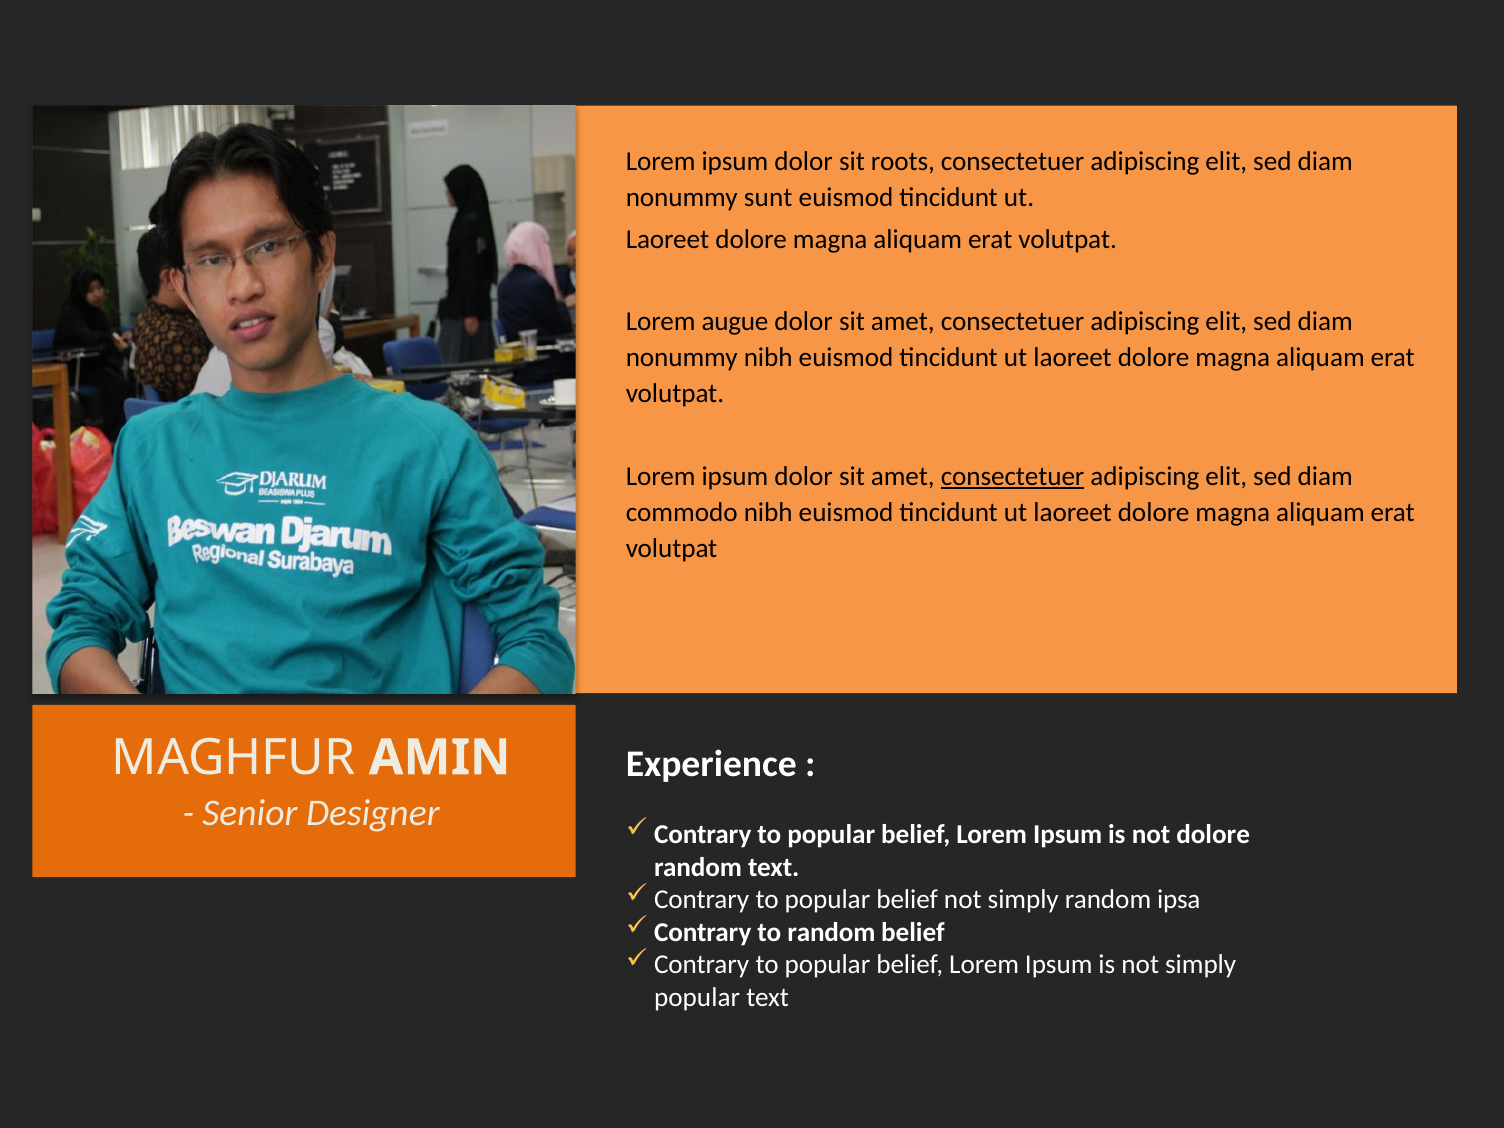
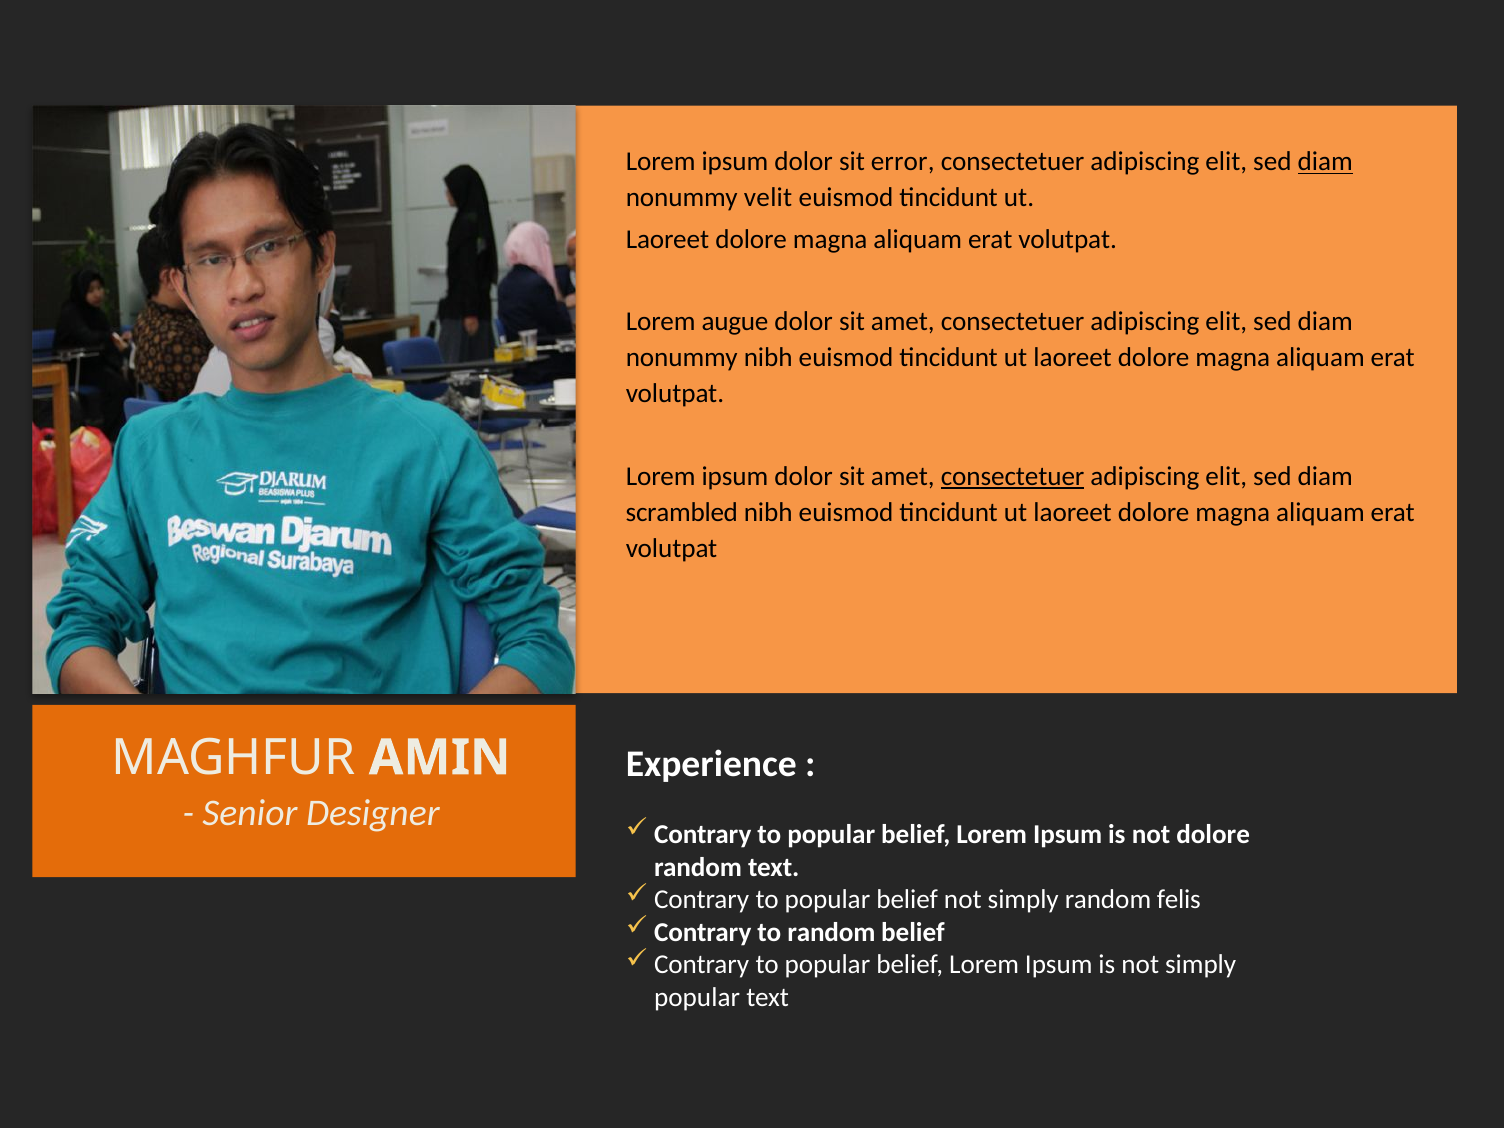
roots: roots -> error
diam at (1325, 162) underline: none -> present
sunt: sunt -> velit
commodo: commodo -> scrambled
ipsa: ipsa -> felis
